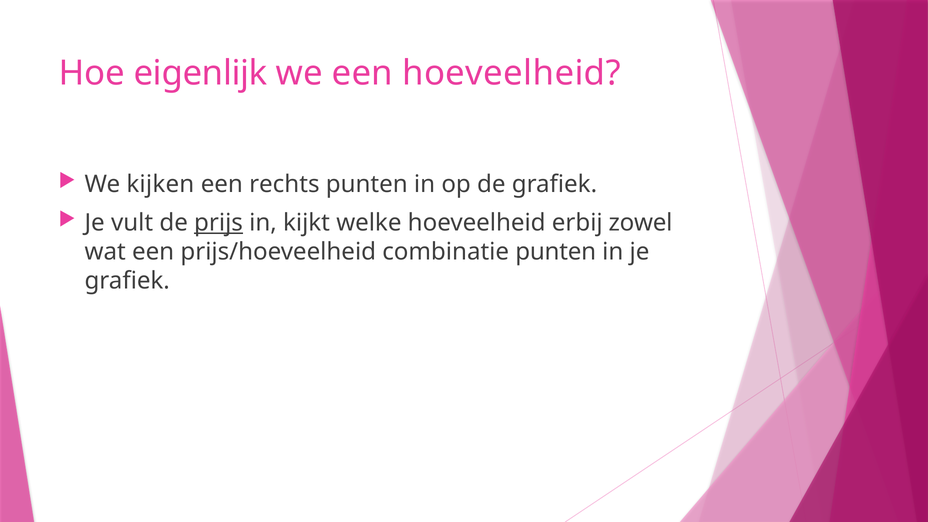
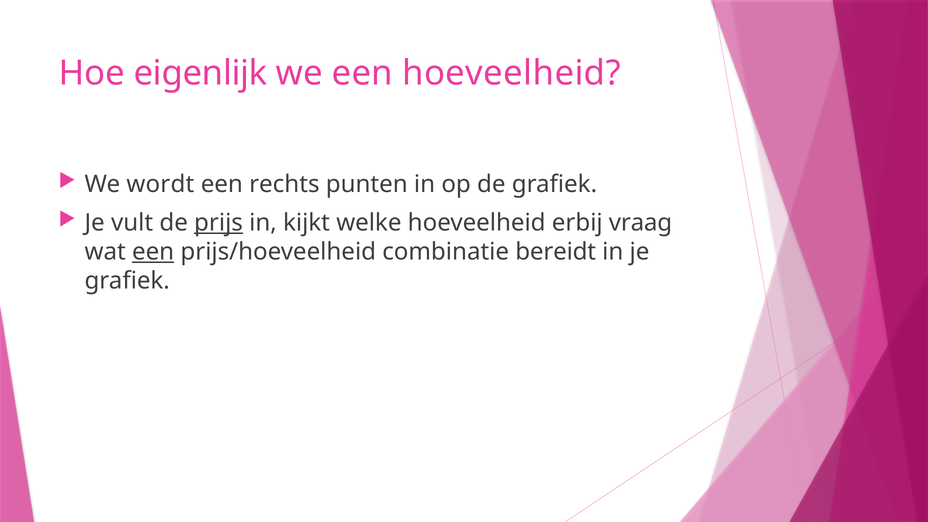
kijken: kijken -> wordt
zowel: zowel -> vraag
een at (153, 252) underline: none -> present
combinatie punten: punten -> bereidt
